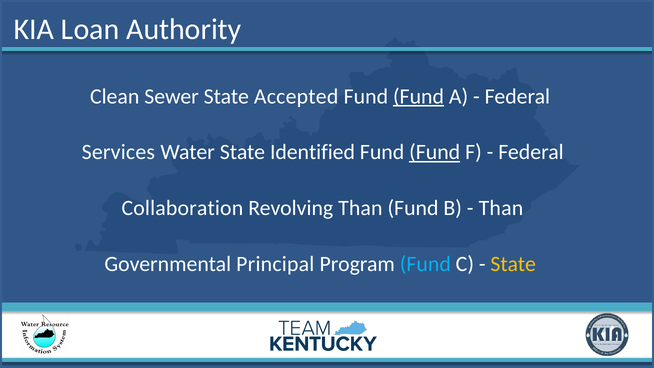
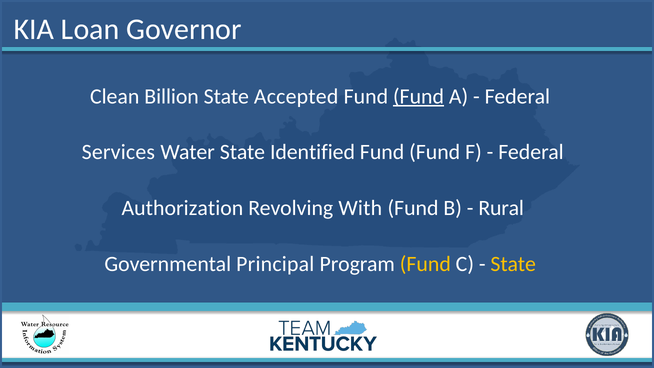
Authority: Authority -> Governor
Sewer: Sewer -> Billion
Fund at (435, 152) underline: present -> none
Collaboration: Collaboration -> Authorization
Revolving Than: Than -> With
Than at (501, 208): Than -> Rural
Fund at (425, 264) colour: light blue -> yellow
